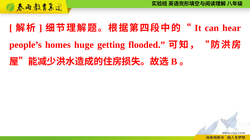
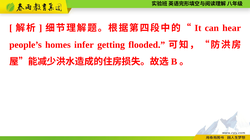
huge: huge -> infer
